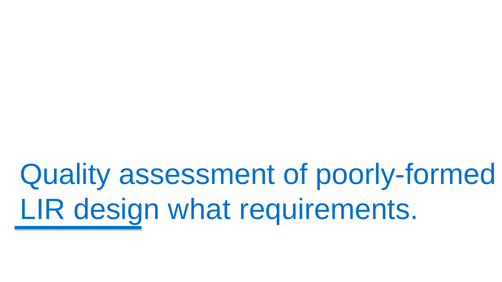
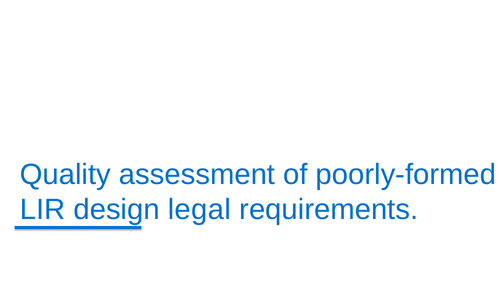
what: what -> legal
